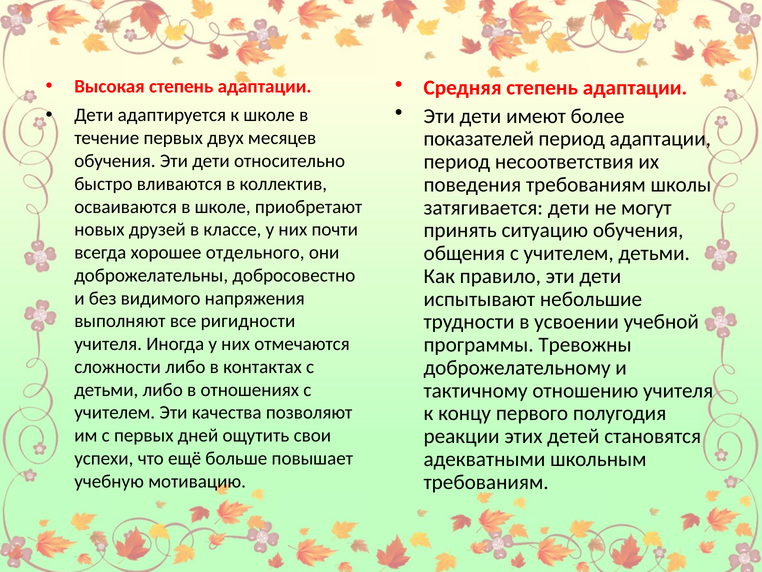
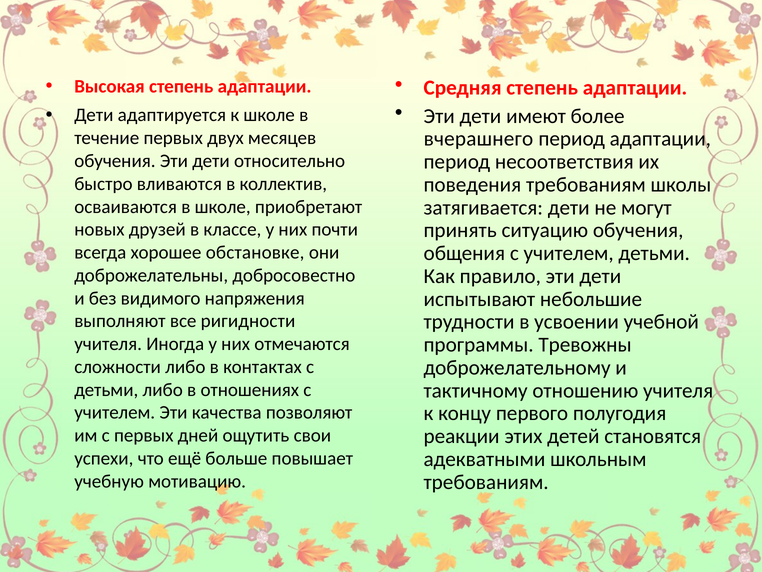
показателей: показателей -> вчерашнего
отдельного: отдельного -> обстановке
